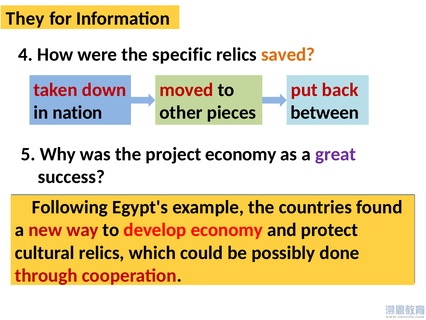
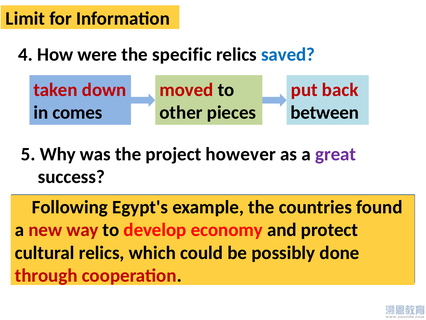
They at (25, 18): They -> Limit
saved colour: orange -> blue
nation: nation -> comes
project economy: economy -> however
